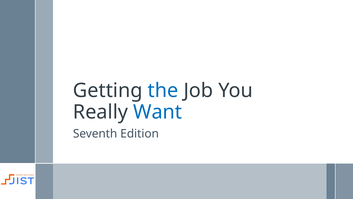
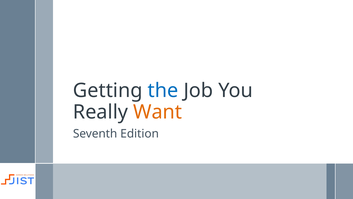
Want colour: blue -> orange
